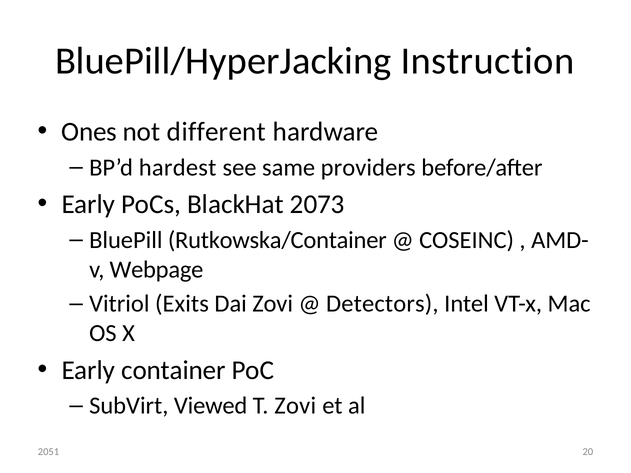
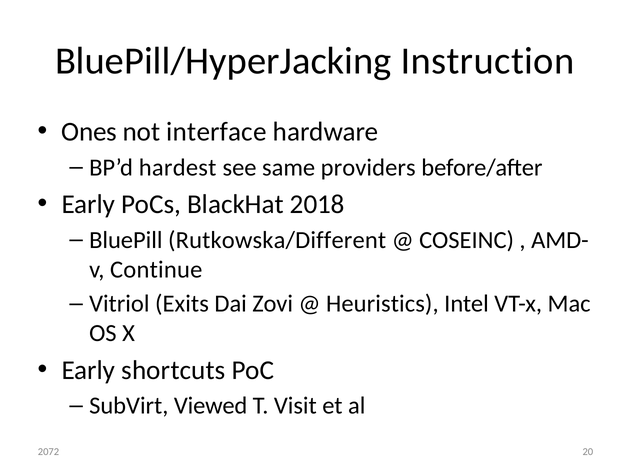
different: different -> interface
2073: 2073 -> 2018
Rutkowska/Container: Rutkowska/Container -> Rutkowska/Different
Webpage: Webpage -> Continue
Detectors: Detectors -> Heuristics
container: container -> shortcuts
T Zovi: Zovi -> Visit
2051: 2051 -> 2072
